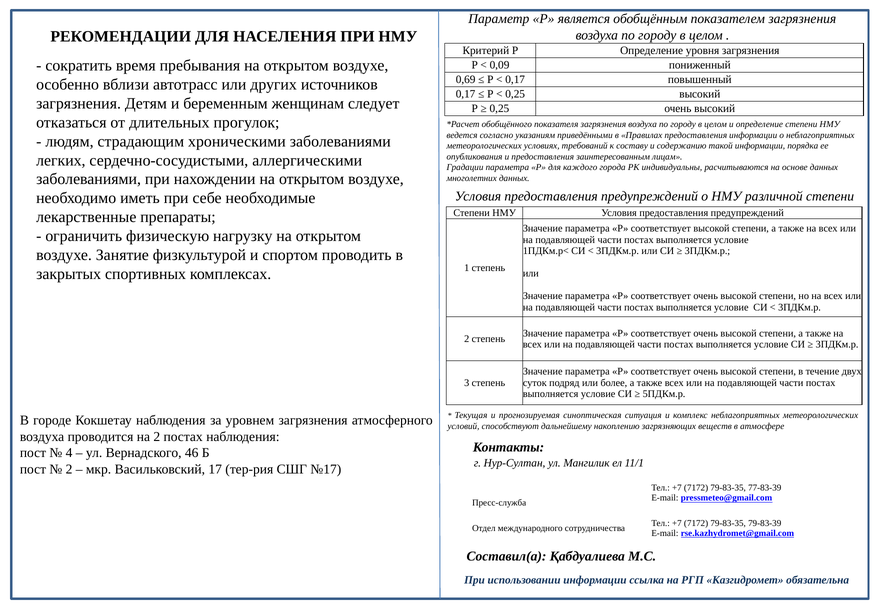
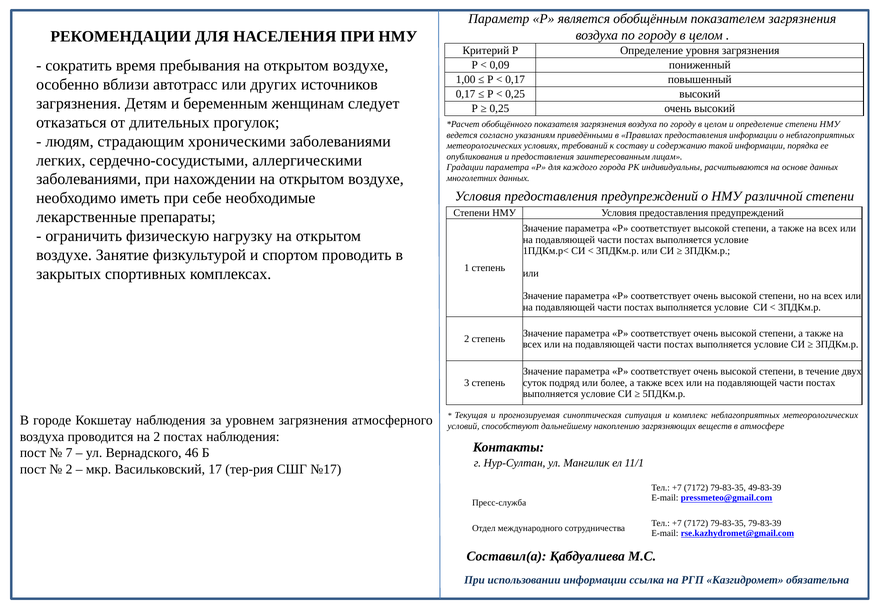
0,69: 0,69 -> 1,00
4: 4 -> 7
77-83-39: 77-83-39 -> 49-83-39
